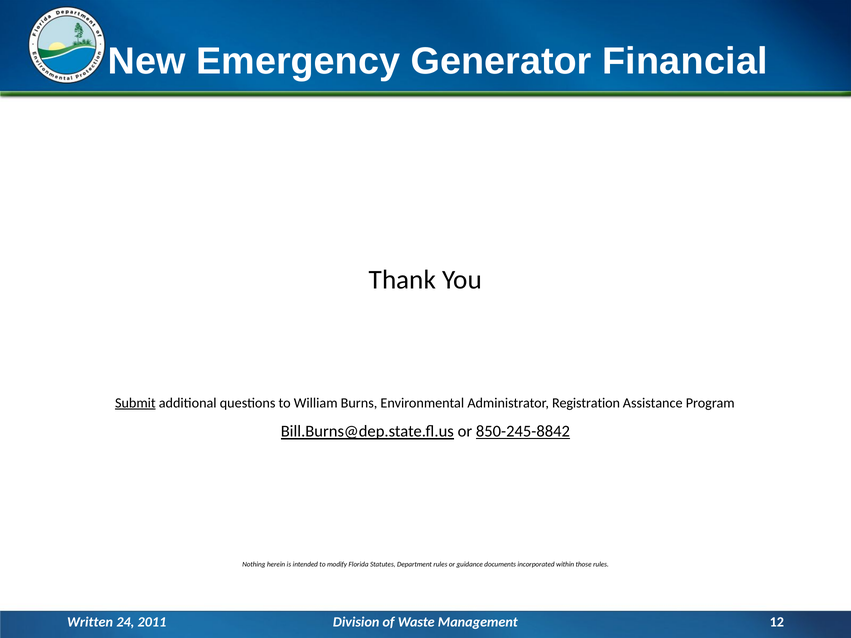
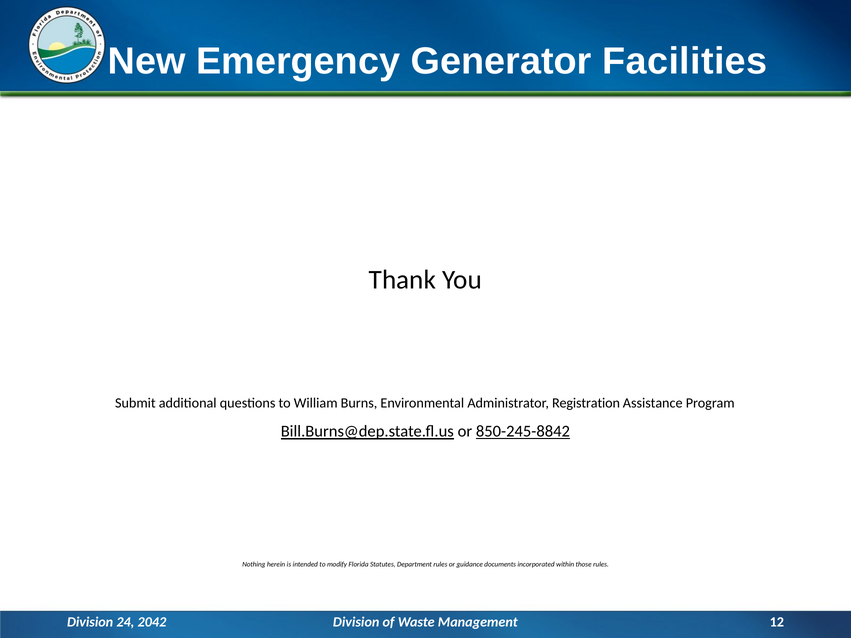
Financial: Financial -> Facilities
Submit underline: present -> none
Written at (90, 622): Written -> Division
2011: 2011 -> 2042
